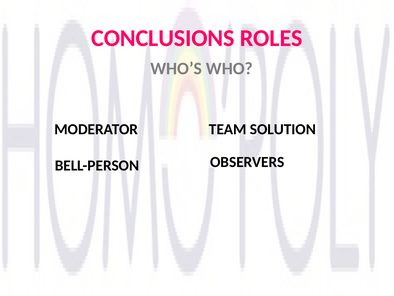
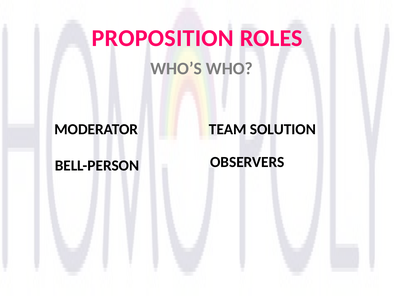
CONCLUSIONS: CONCLUSIONS -> PROPOSITION
